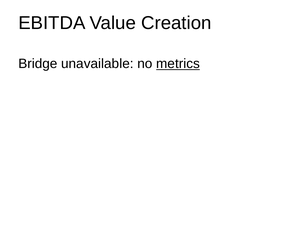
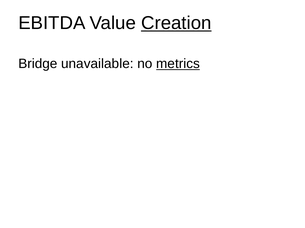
Creation underline: none -> present
